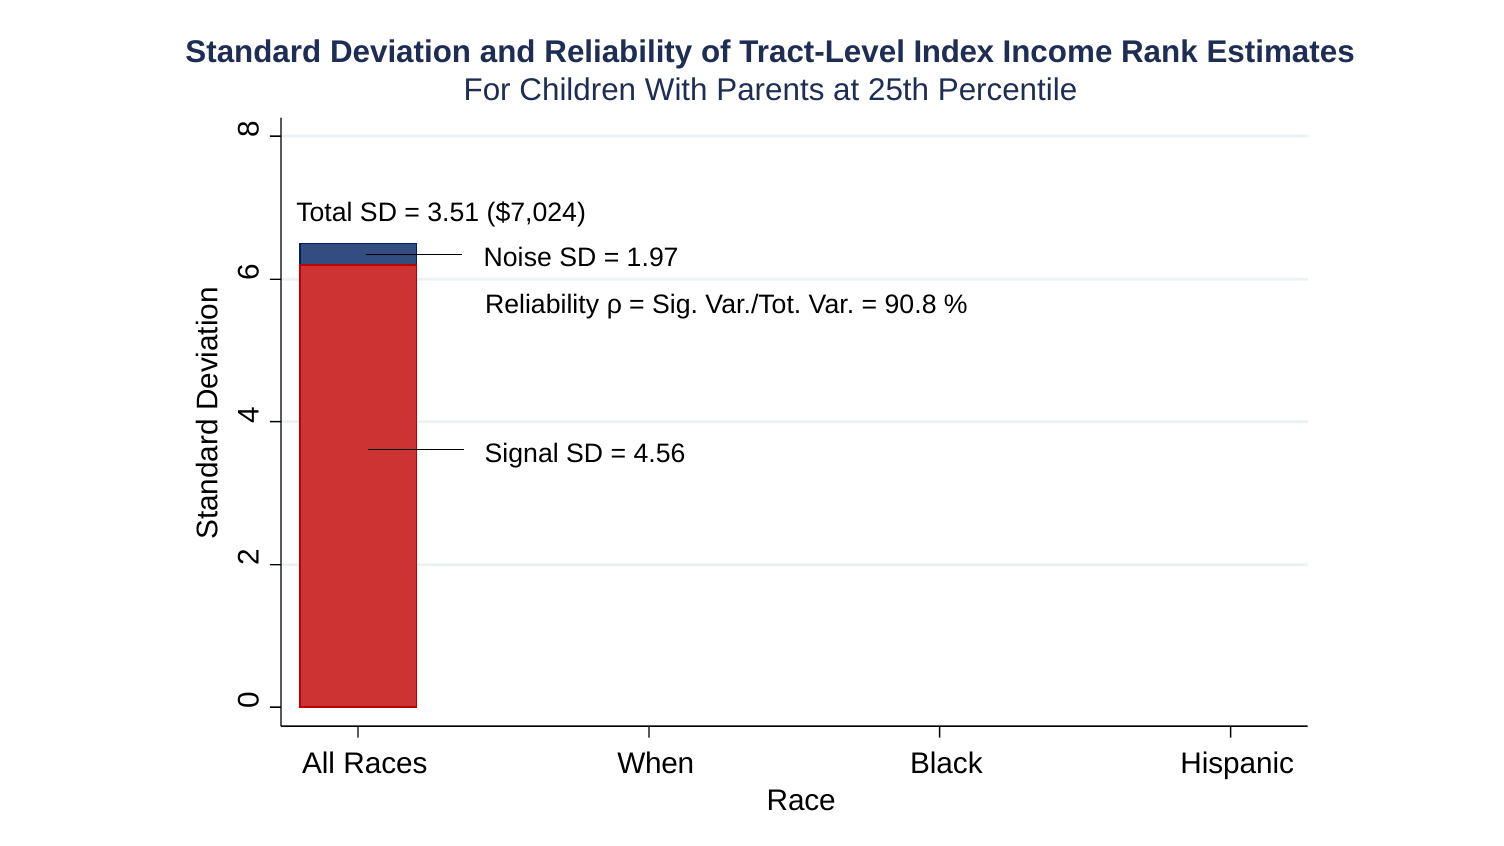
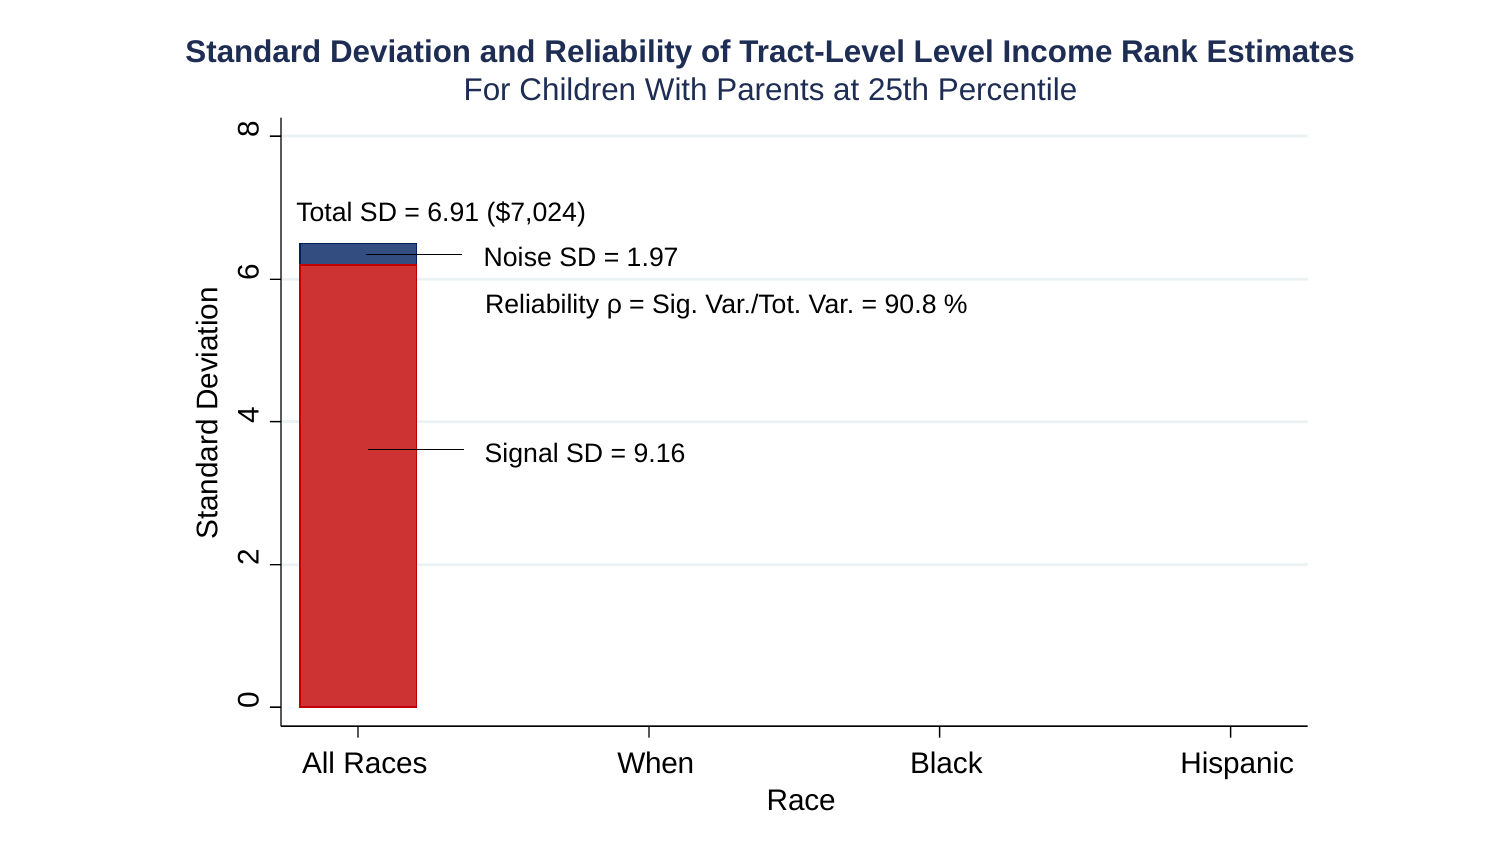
Index: Index -> Level
3.51: 3.51 -> 6.91
4.56: 4.56 -> 9.16
